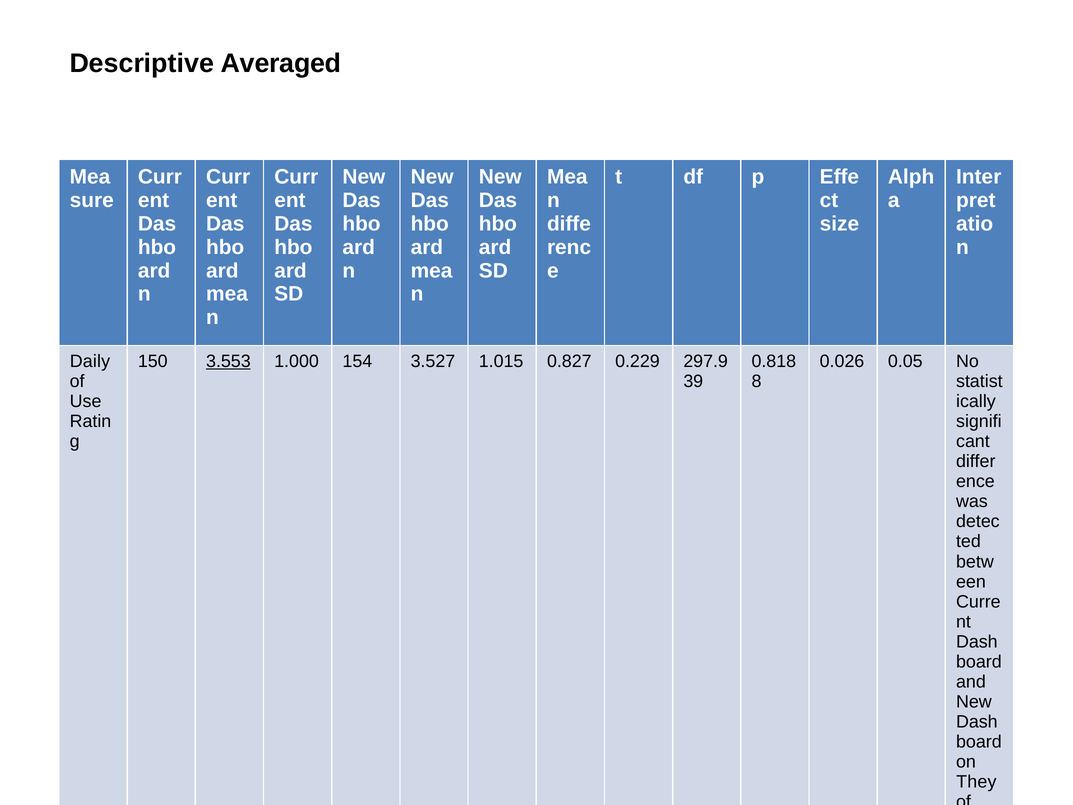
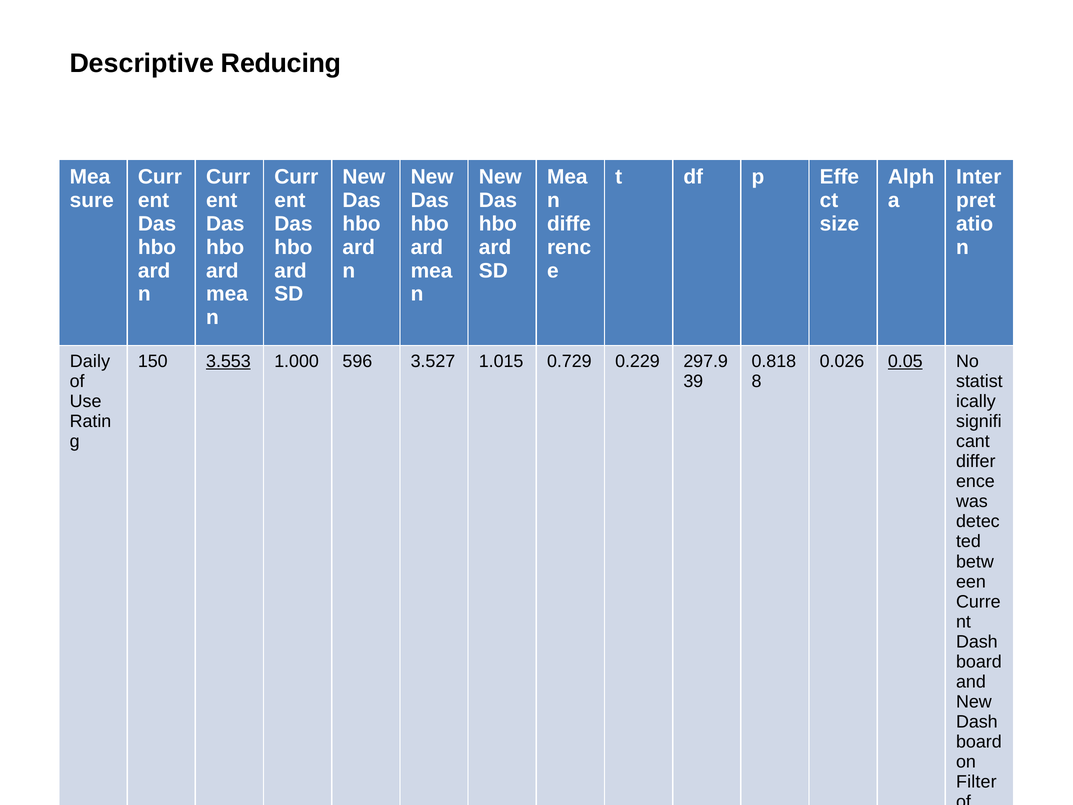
Averaged: Averaged -> Reducing
154: 154 -> 596
0.827: 0.827 -> 0.729
0.05 underline: none -> present
They: They -> Filter
